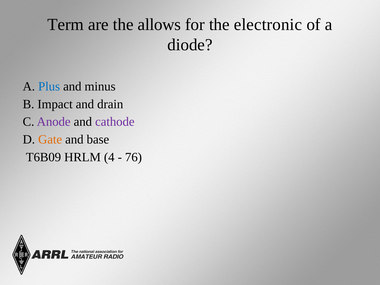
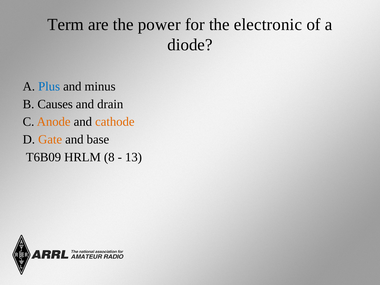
allows: allows -> power
Impact: Impact -> Causes
Anode colour: purple -> orange
cathode colour: purple -> orange
4: 4 -> 8
76: 76 -> 13
